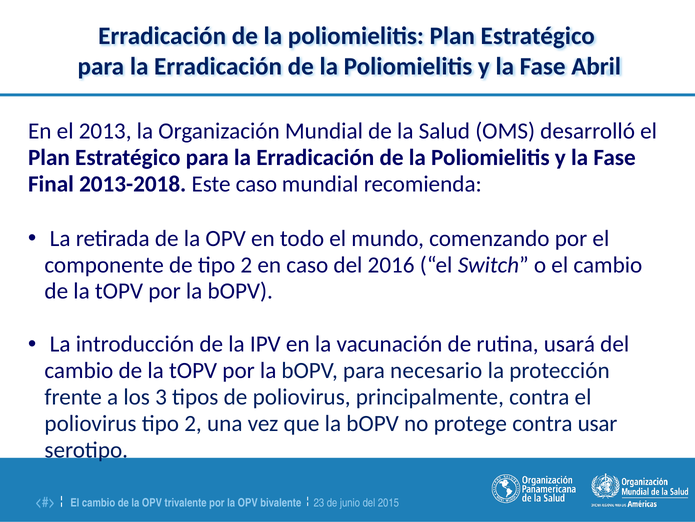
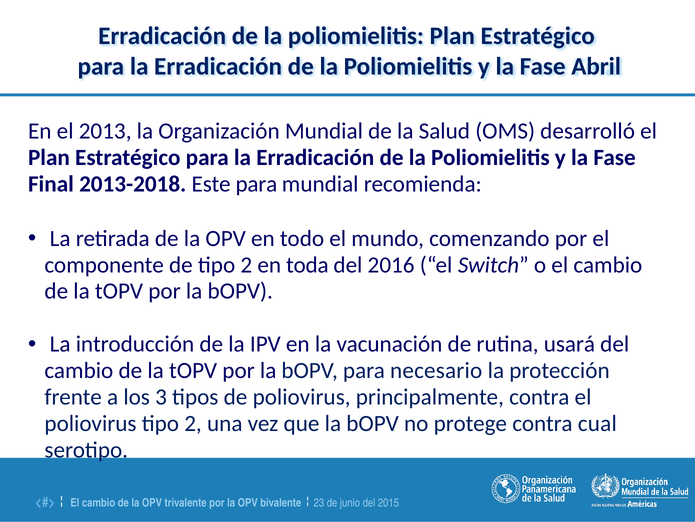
Este caso: caso -> para
en caso: caso -> toda
usar: usar -> cual
